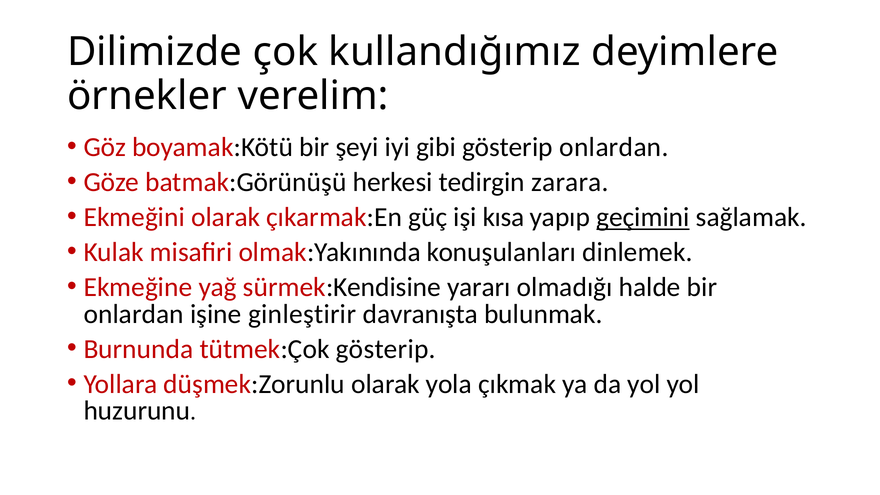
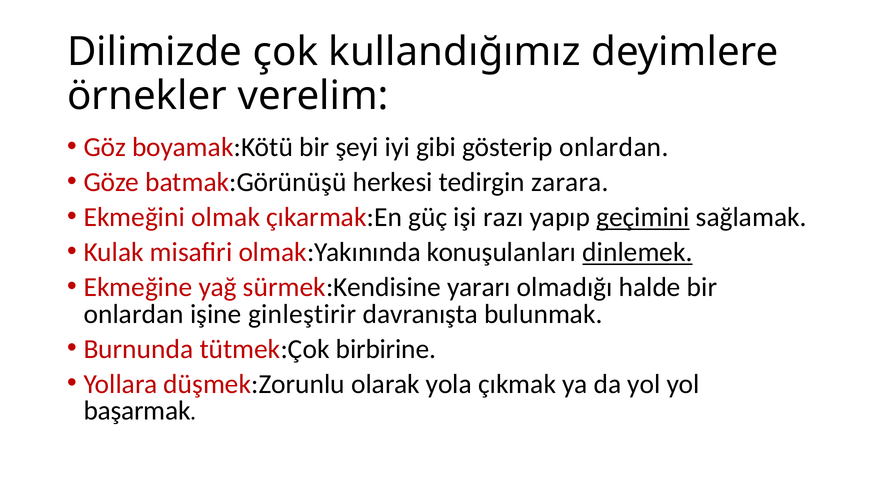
Ekmeğini olarak: olarak -> olmak
kısa: kısa -> razı
dinlemek underline: none -> present
tütmek:Çok gösterip: gösterip -> birbirine
huzurunu: huzurunu -> başarmak
